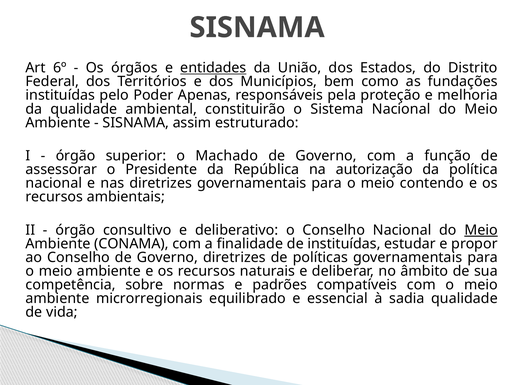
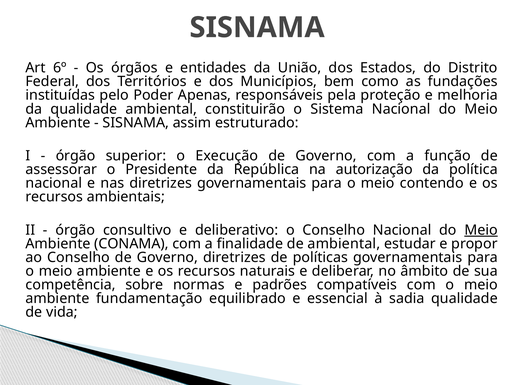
entidades underline: present -> none
Machado: Machado -> Execução
de instituídas: instituídas -> ambiental
microrregionais: microrregionais -> fundamentação
